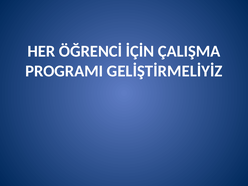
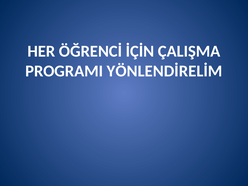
GELİŞTİRMELİYİZ: GELİŞTİRMELİYİZ -> YÖNLENDİRELİM
